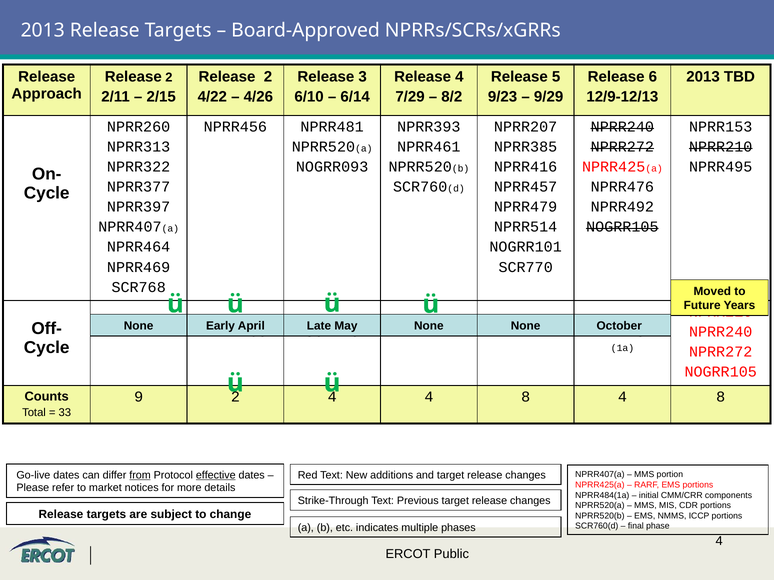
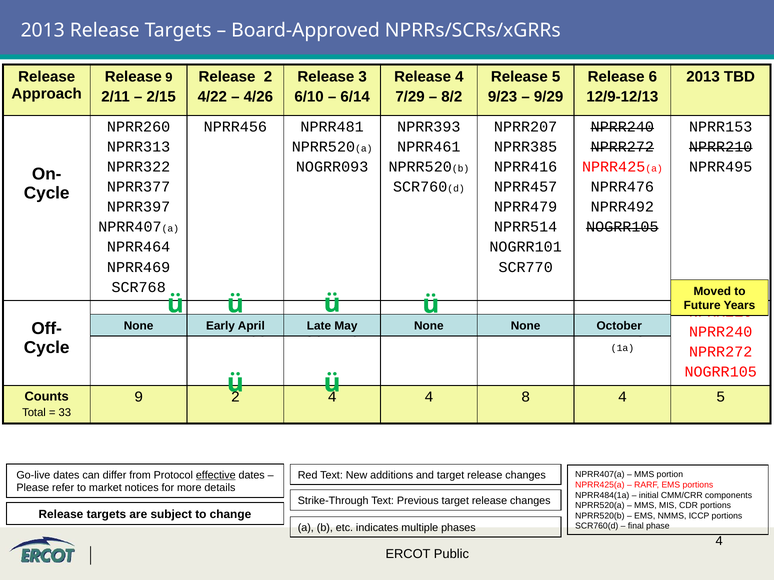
2 at (169, 78): 2 -> 9
8 4 8: 8 -> 5
from underline: present -> none
